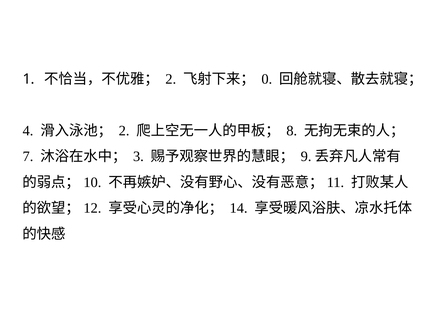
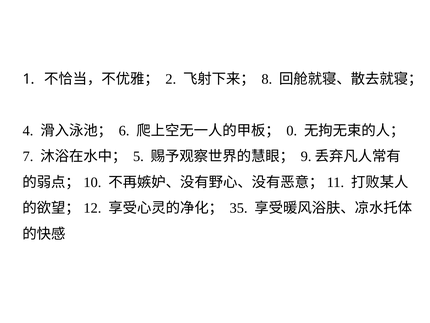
0: 0 -> 8
2 at (124, 131): 2 -> 6
8: 8 -> 0
3: 3 -> 5
14: 14 -> 35
